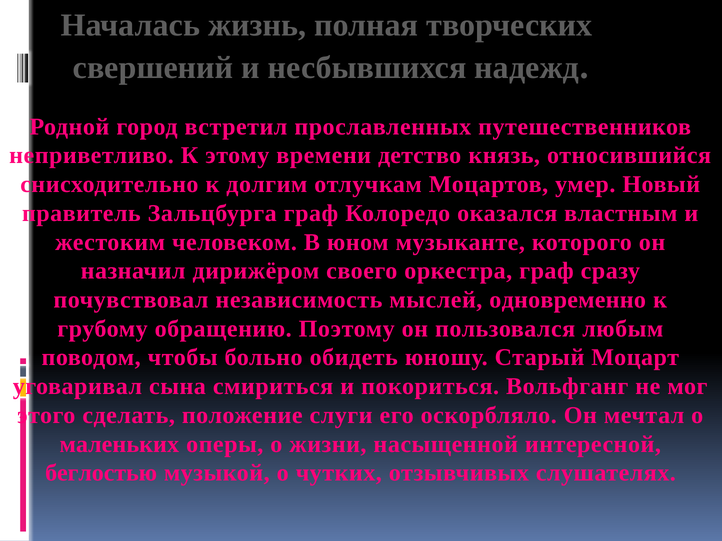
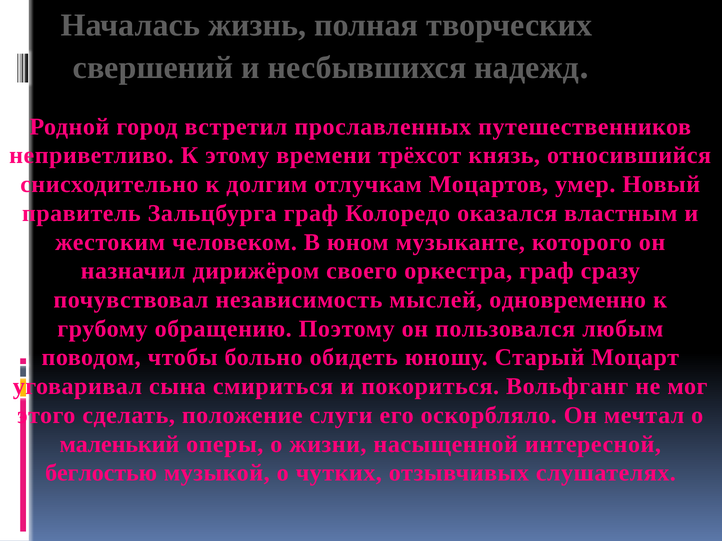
детство: детство -> трёхсот
маленьких: маленьких -> маленький
